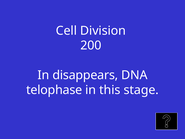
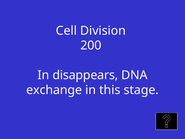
telophase: telophase -> exchange
